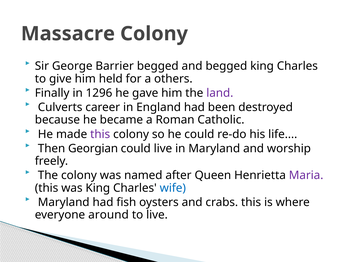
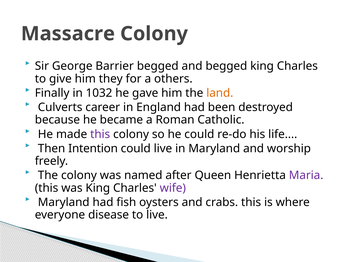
held: held -> they
1296: 1296 -> 1032
land colour: purple -> orange
Georgian: Georgian -> Intention
wife colour: blue -> purple
around: around -> disease
